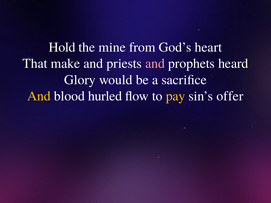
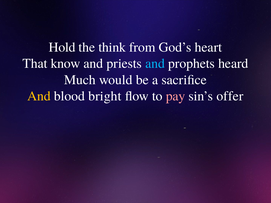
mine: mine -> think
make: make -> know
and at (155, 64) colour: pink -> light blue
Glory: Glory -> Much
hurled: hurled -> bright
pay colour: yellow -> pink
